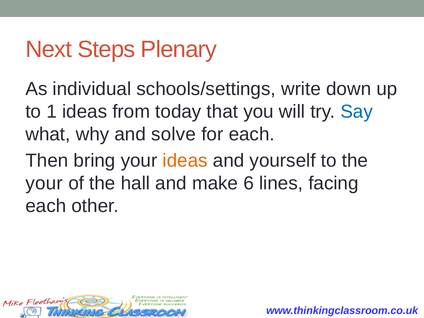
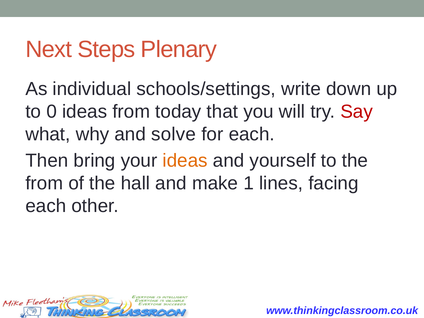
1: 1 -> 0
Say colour: blue -> red
your at (44, 183): your -> from
6: 6 -> 1
